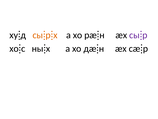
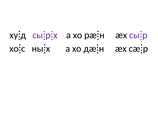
сы⁞р⁞х colour: orange -> purple
